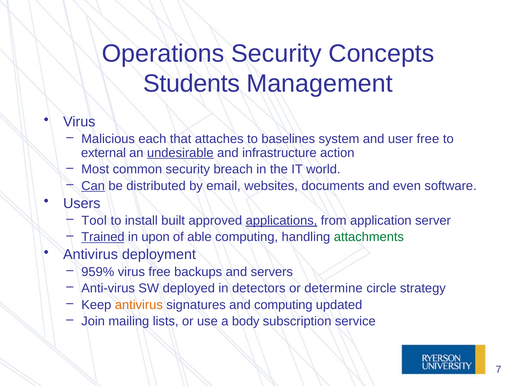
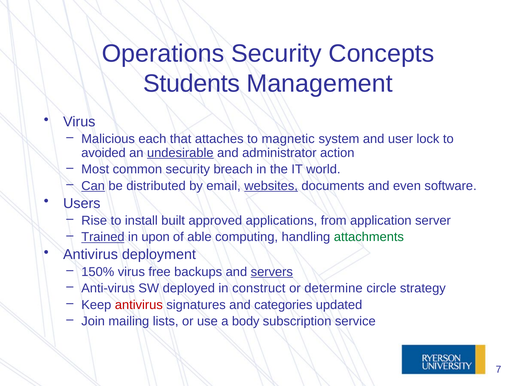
baselines: baselines -> magnetic
user free: free -> lock
external: external -> avoided
infrastructure: infrastructure -> administrator
websites underline: none -> present
Tool: Tool -> Rise
applications underline: present -> none
959%: 959% -> 150%
servers underline: none -> present
detectors: detectors -> construct
antivirus at (139, 305) colour: orange -> red
and computing: computing -> categories
